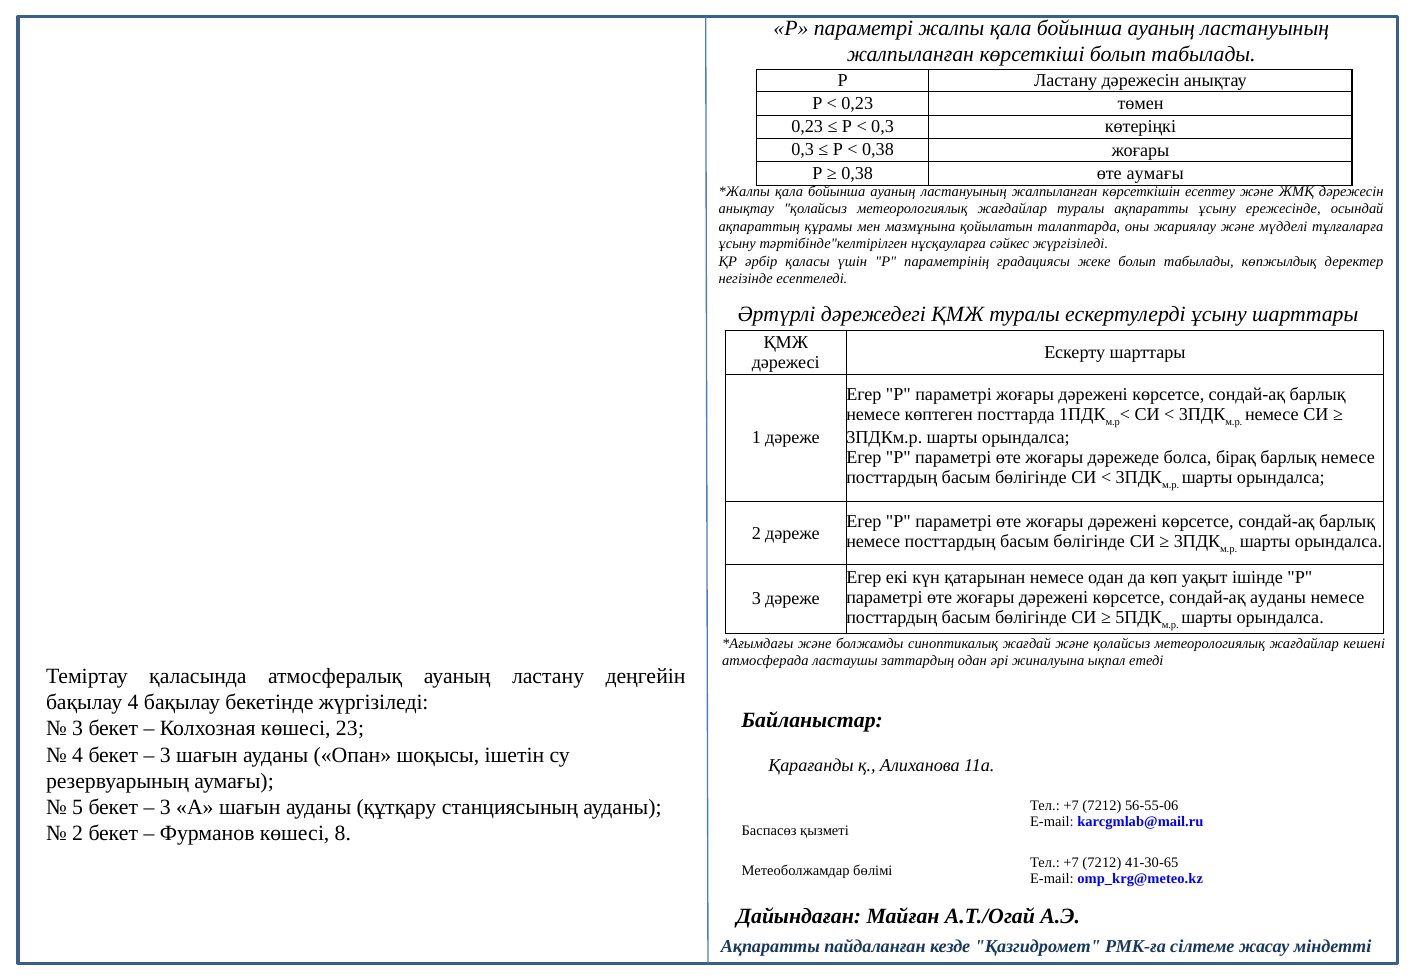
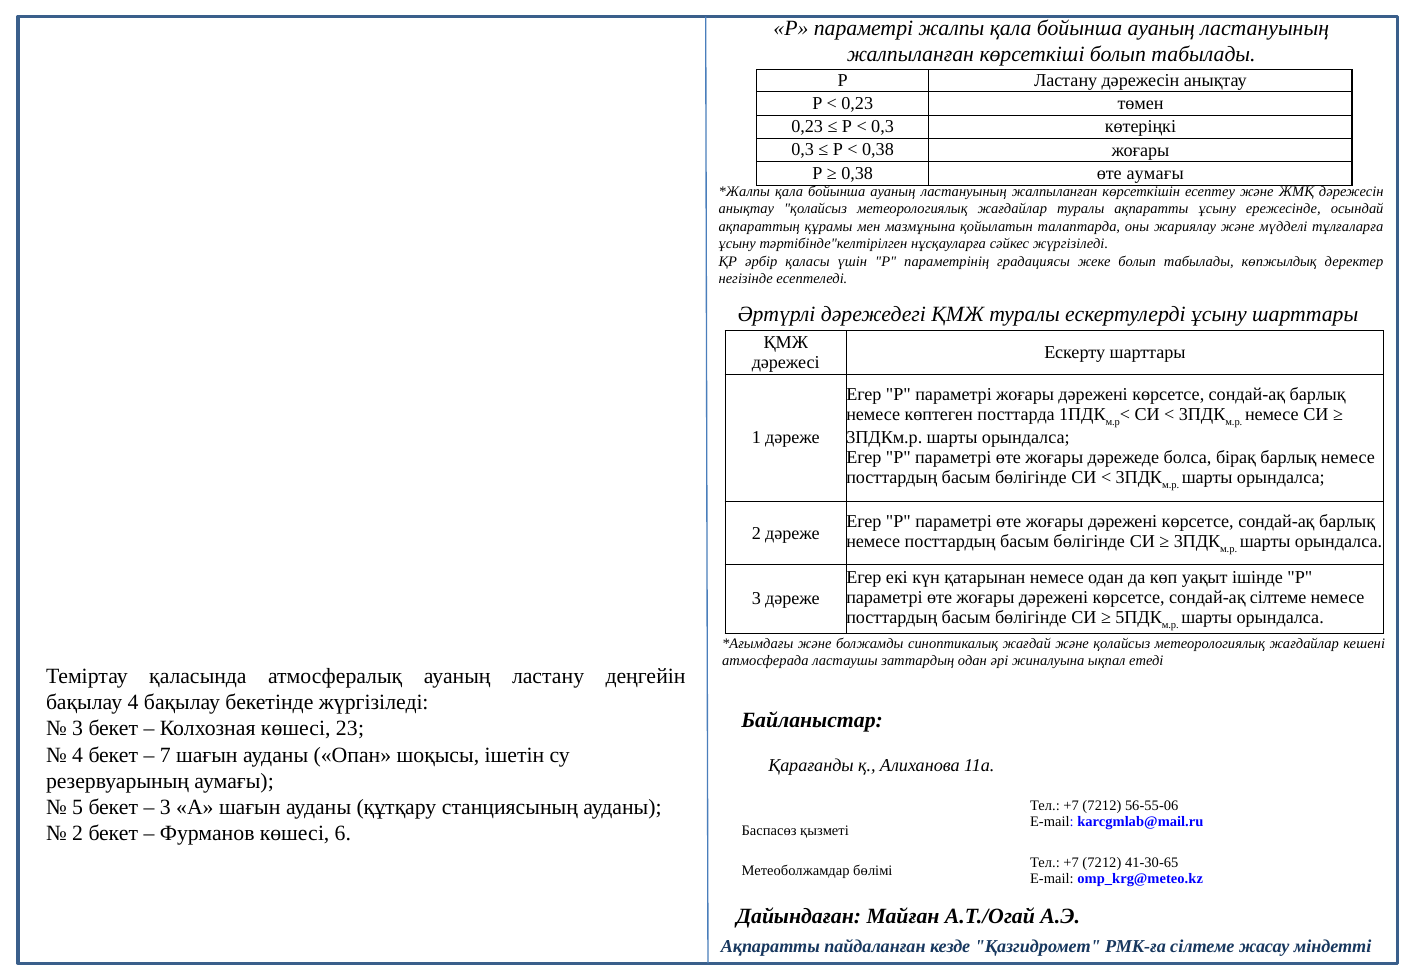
сондай-ақ ауданы: ауданы -> сілтеме
3 at (165, 755): 3 -> 7
8: 8 -> 6
